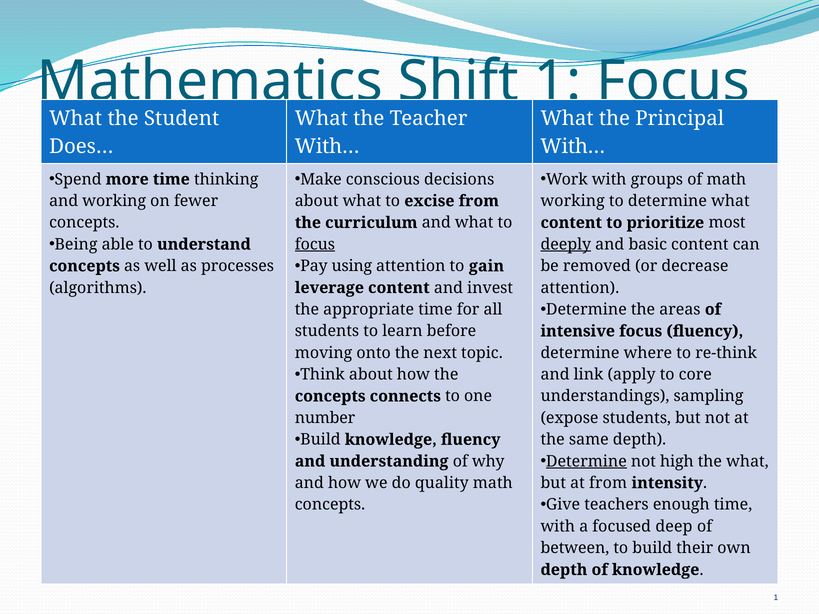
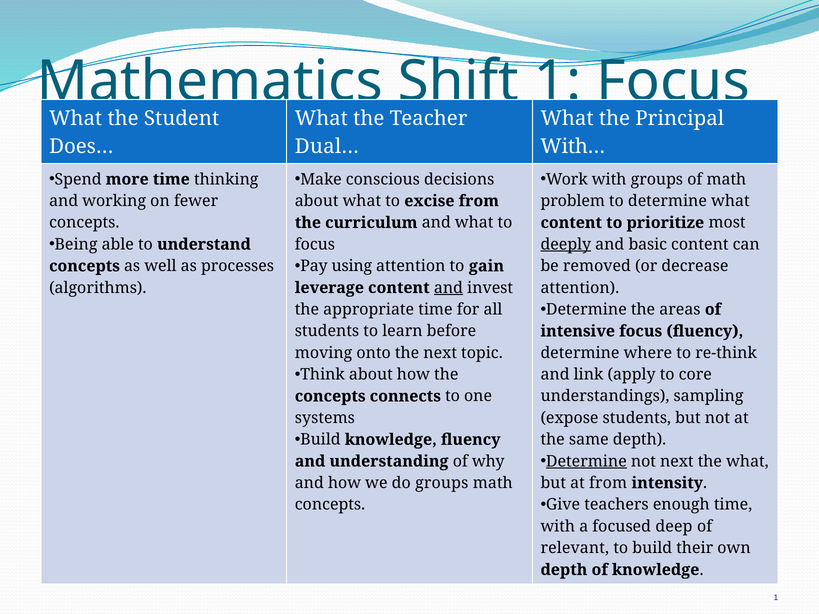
With… at (327, 147): With… -> Dual…
working at (573, 201): working -> problem
focus at (315, 244) underline: present -> none
and at (448, 288) underline: none -> present
number: number -> systems
not high: high -> next
do quality: quality -> groups
between: between -> relevant
